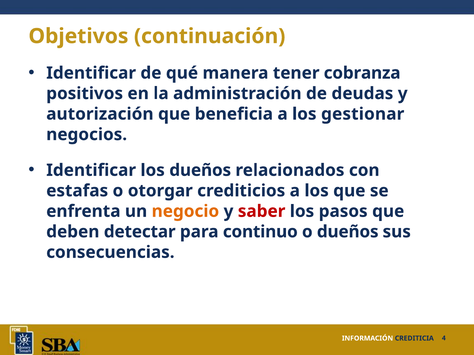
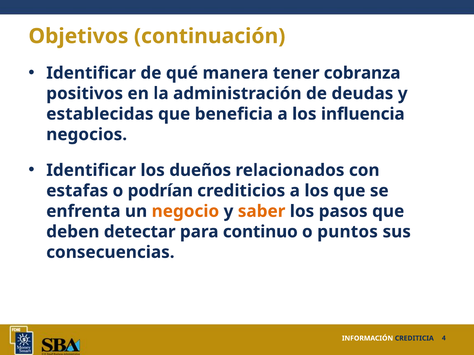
autorización: autorización -> establecidas
gestionar: gestionar -> influencia
otorgar: otorgar -> podrían
saber colour: red -> orange
o dueños: dueños -> puntos
